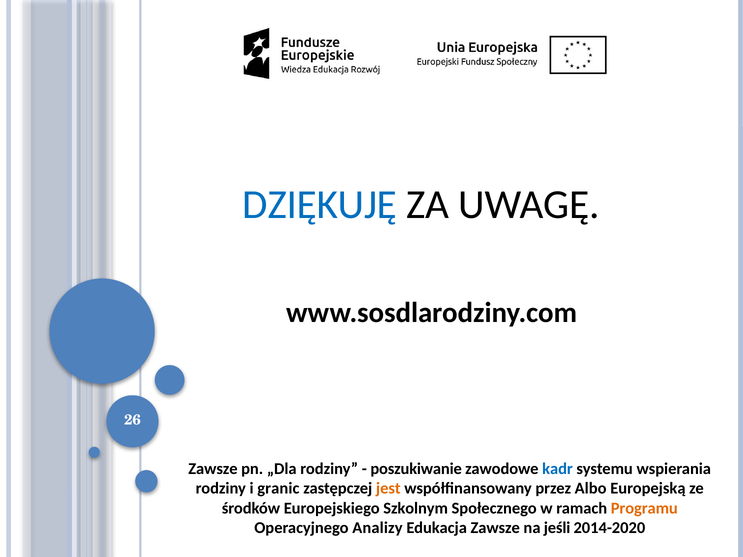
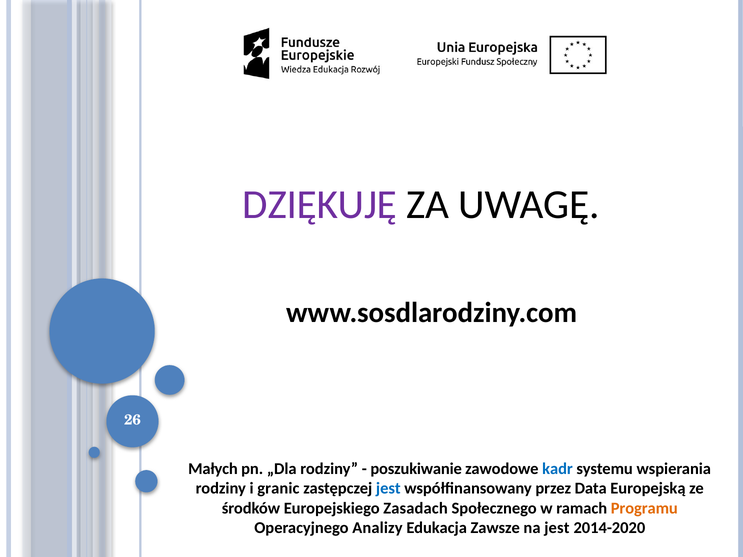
DZIĘKUJĘ colour: blue -> purple
Zawsze at (213, 469): Zawsze -> Małych
jest at (388, 489) colour: orange -> blue
Albo: Albo -> Data
Szkolnym: Szkolnym -> Zasadach
na jeśli: jeśli -> jest
